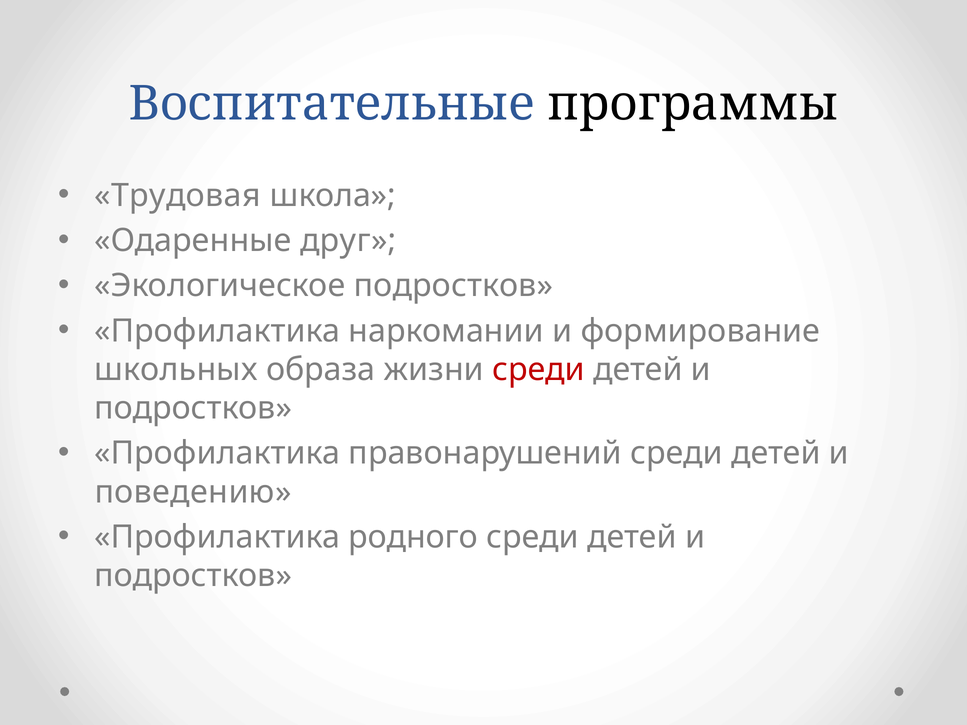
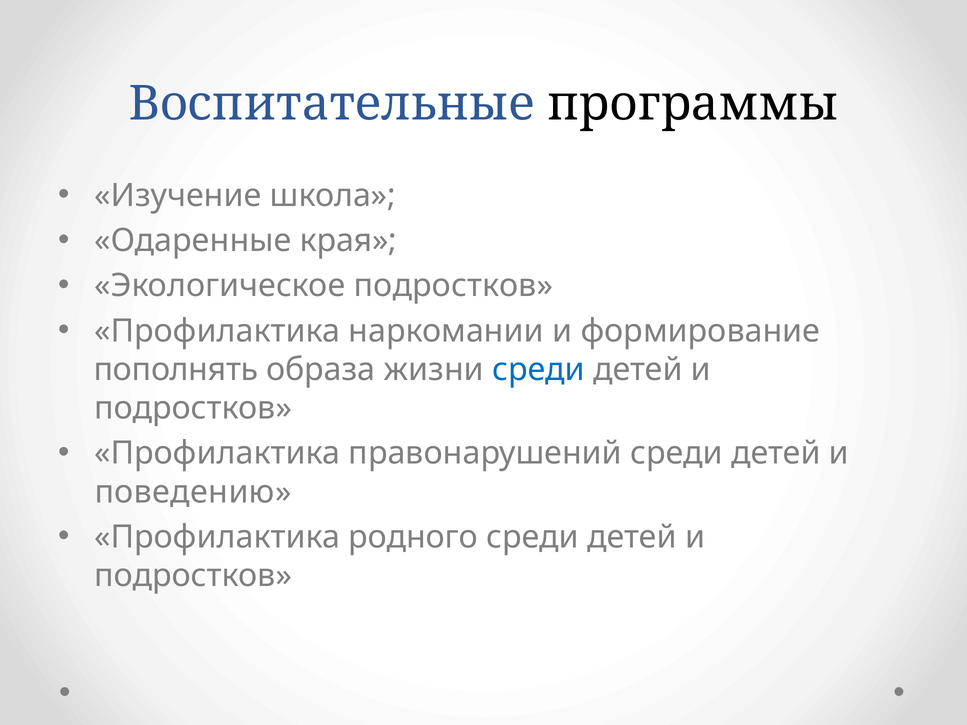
Трудовая: Трудовая -> Изучение
друг: друг -> края
школьных: школьных -> пополнять
среди at (538, 370) colour: red -> blue
